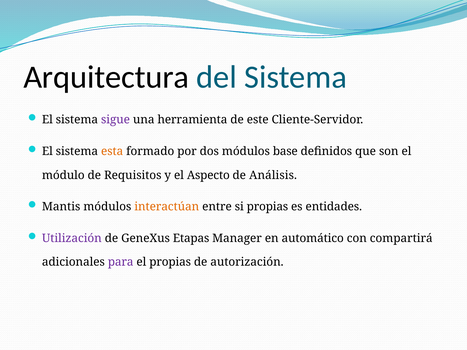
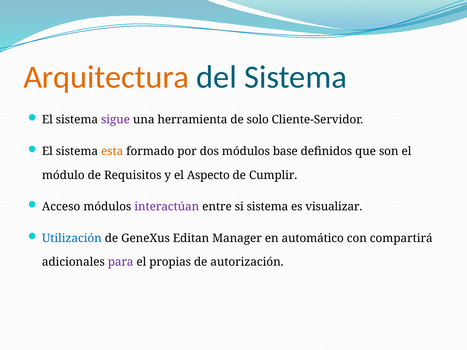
Arquitectura colour: black -> orange
este: este -> solo
Análisis: Análisis -> Cumplir
Mantis: Mantis -> Acceso
interactúan colour: orange -> purple
si propias: propias -> sistema
entidades: entidades -> visualizar
Utilización colour: purple -> blue
Etapas: Etapas -> Editan
